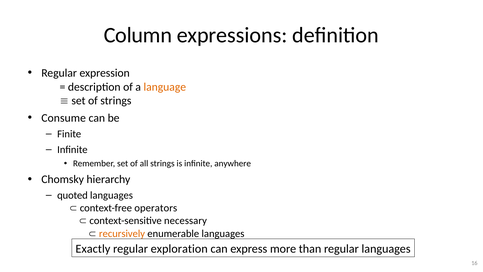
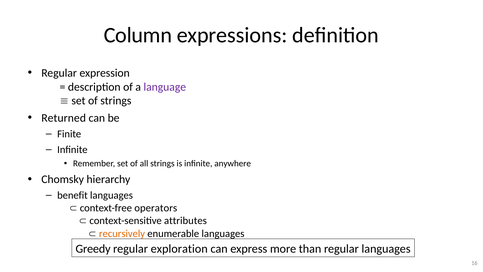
language colour: orange -> purple
Consume: Consume -> Returned
quoted: quoted -> benefit
necessary: necessary -> attributes
Exactly: Exactly -> Greedy
